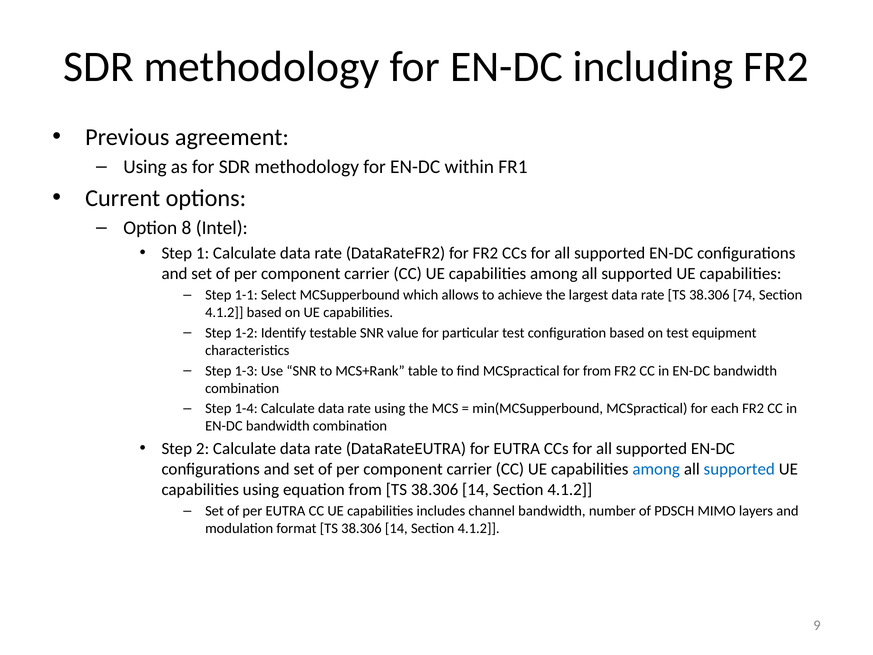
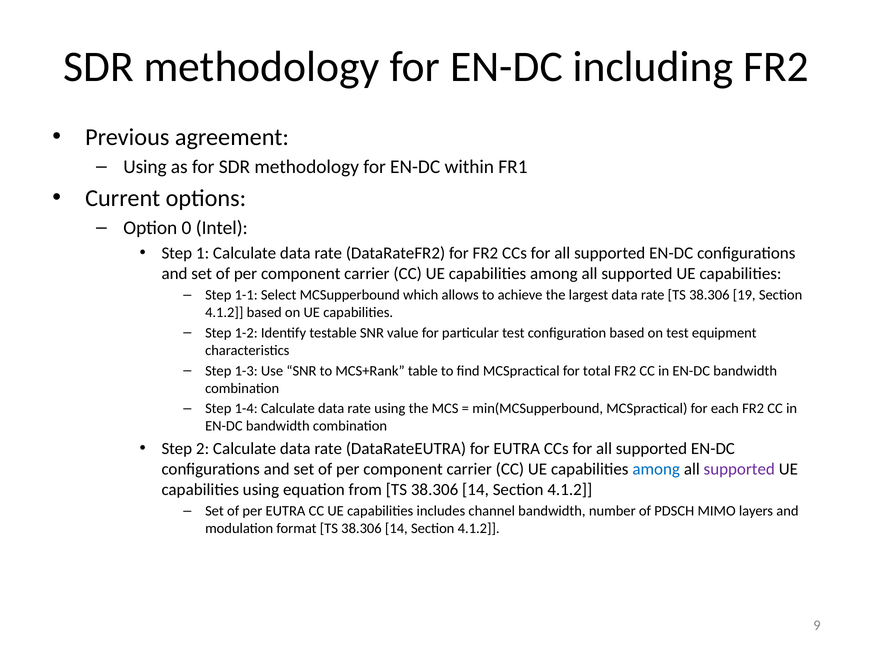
8: 8 -> 0
74: 74 -> 19
for from: from -> total
supported at (739, 469) colour: blue -> purple
